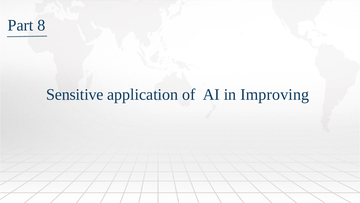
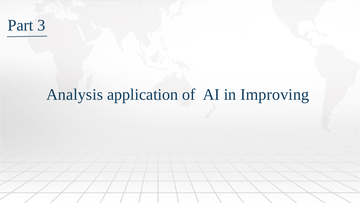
8: 8 -> 3
Sensitive: Sensitive -> Analysis
